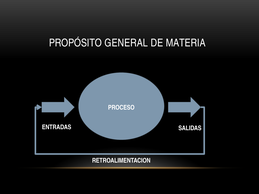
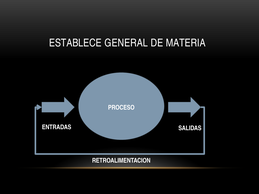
PROPÓSITO: PROPÓSITO -> ESTABLECE
